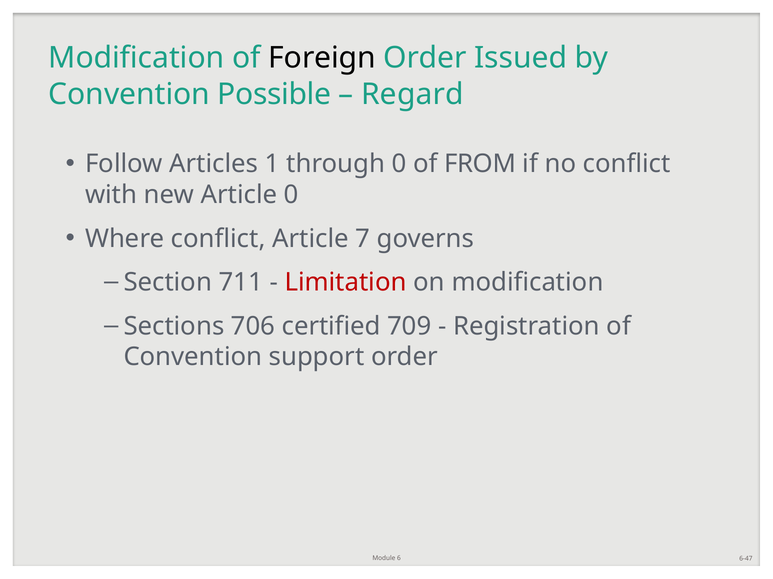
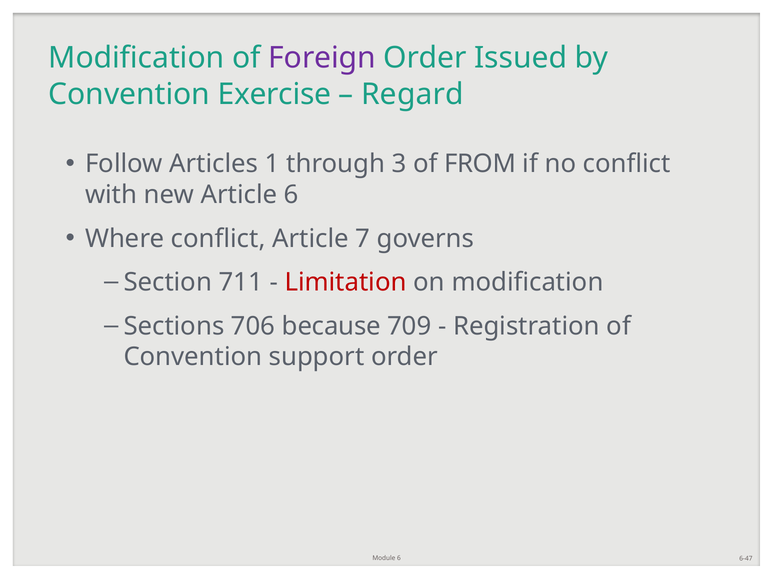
Foreign colour: black -> purple
Possible: Possible -> Exercise
through 0: 0 -> 3
Article 0: 0 -> 6
certified: certified -> because
